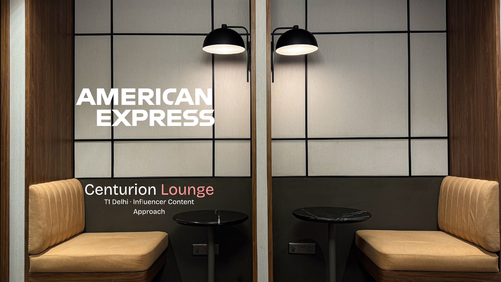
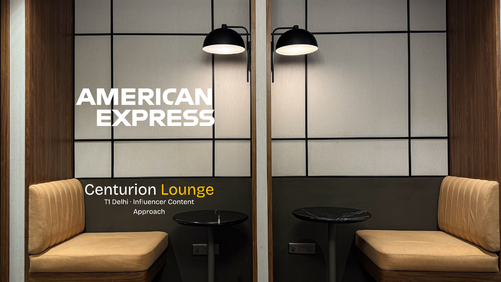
Lounge colour: pink -> yellow
